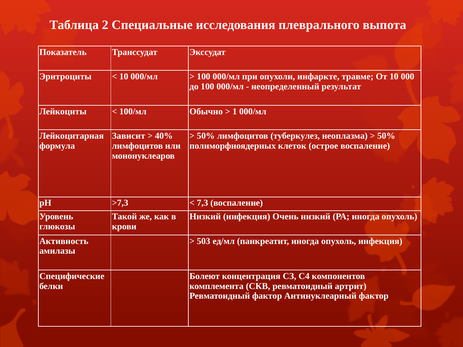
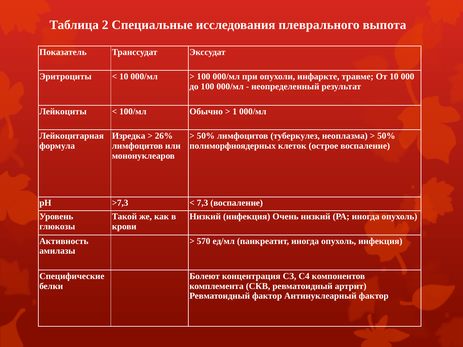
Зависит: Зависит -> Изредка
40%: 40% -> 26%
503: 503 -> 570
